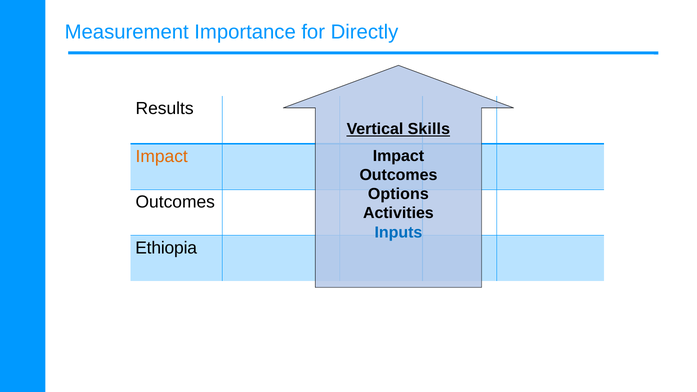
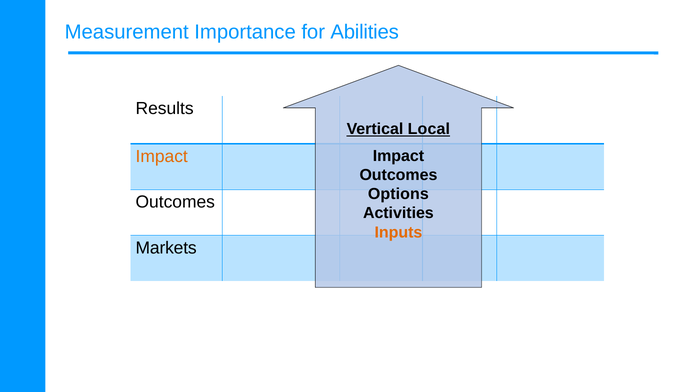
Directly: Directly -> Abilities
Skills: Skills -> Local
Inputs colour: blue -> orange
Ethiopia: Ethiopia -> Markets
